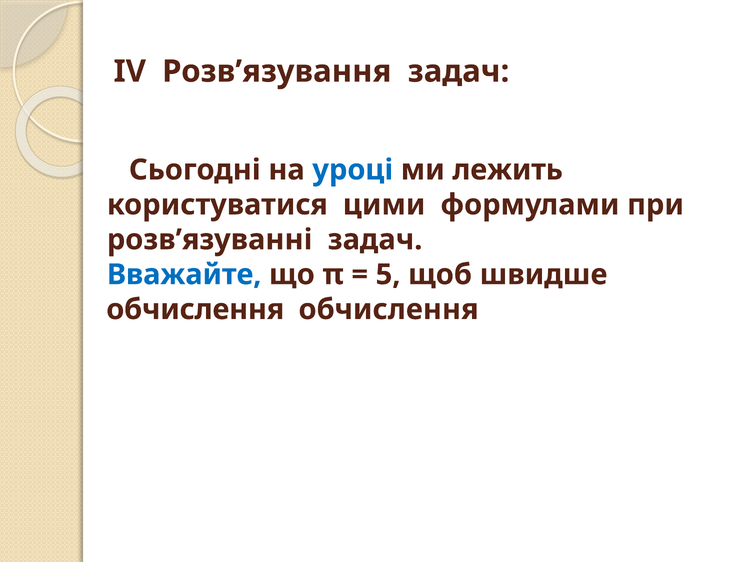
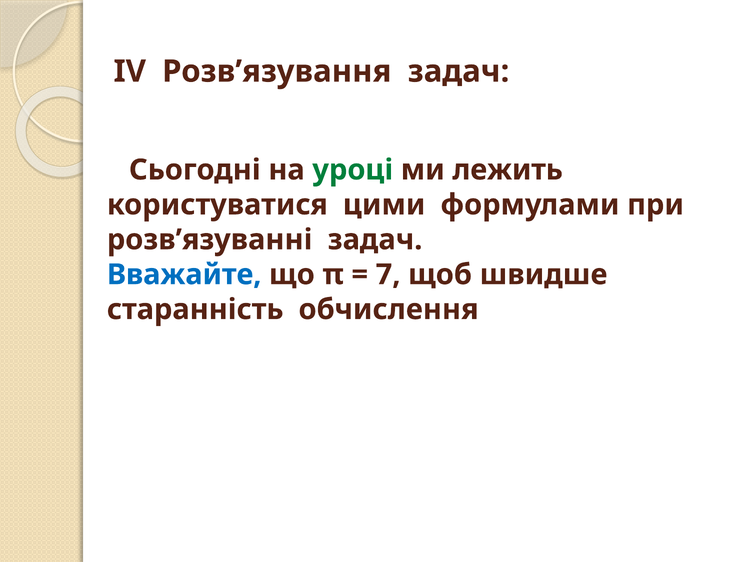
уроці colour: blue -> green
5: 5 -> 7
обчислення at (195, 309): обчислення -> старанність
